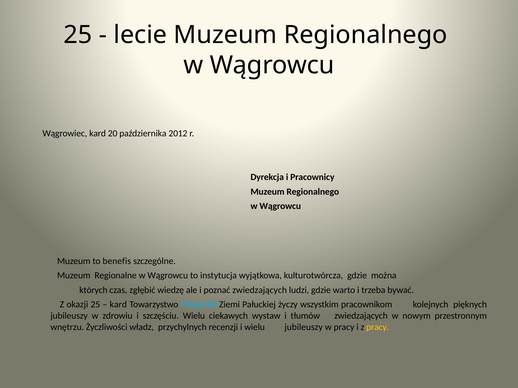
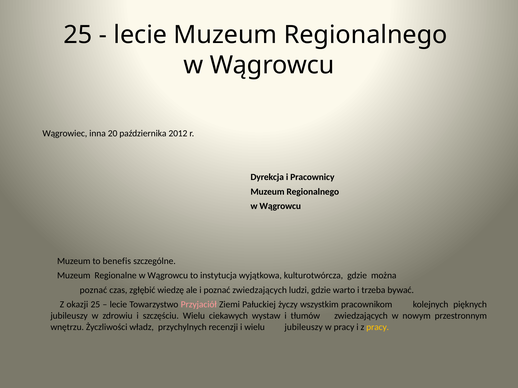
Wągrowiec kard: kard -> inna
których at (93, 290): których -> poznać
kard at (118, 305): kard -> lecie
Przyjaciół colour: light blue -> pink
